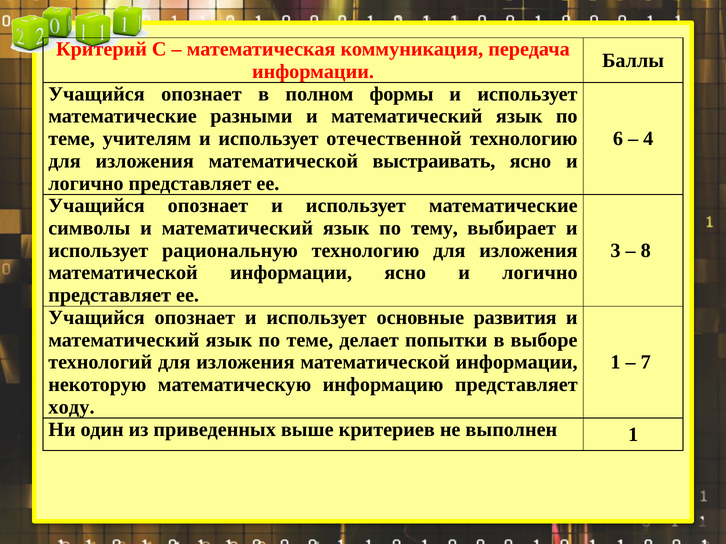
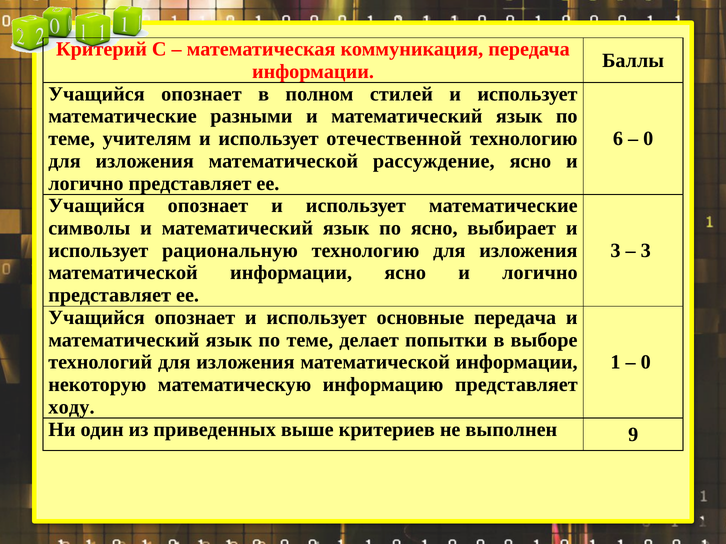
формы: формы -> стилей
4 at (648, 139): 4 -> 0
выстраивать: выстраивать -> рассуждение
по тему: тему -> ясно
8 at (646, 251): 8 -> 3
основные развития: развития -> передача
7 at (646, 363): 7 -> 0
выполнен 1: 1 -> 9
